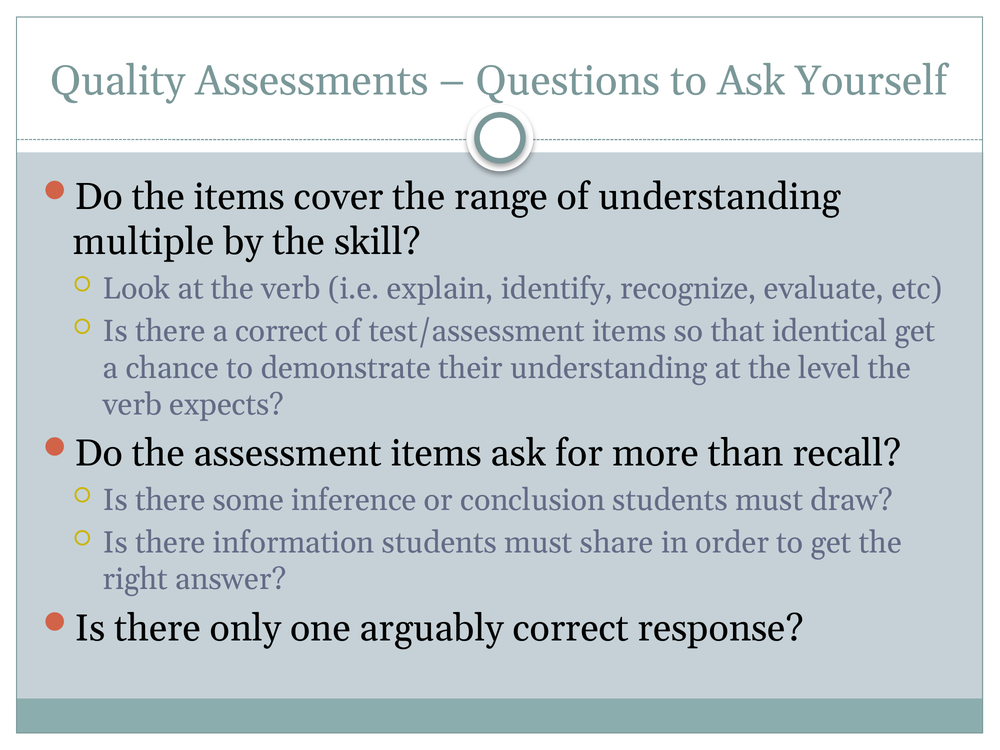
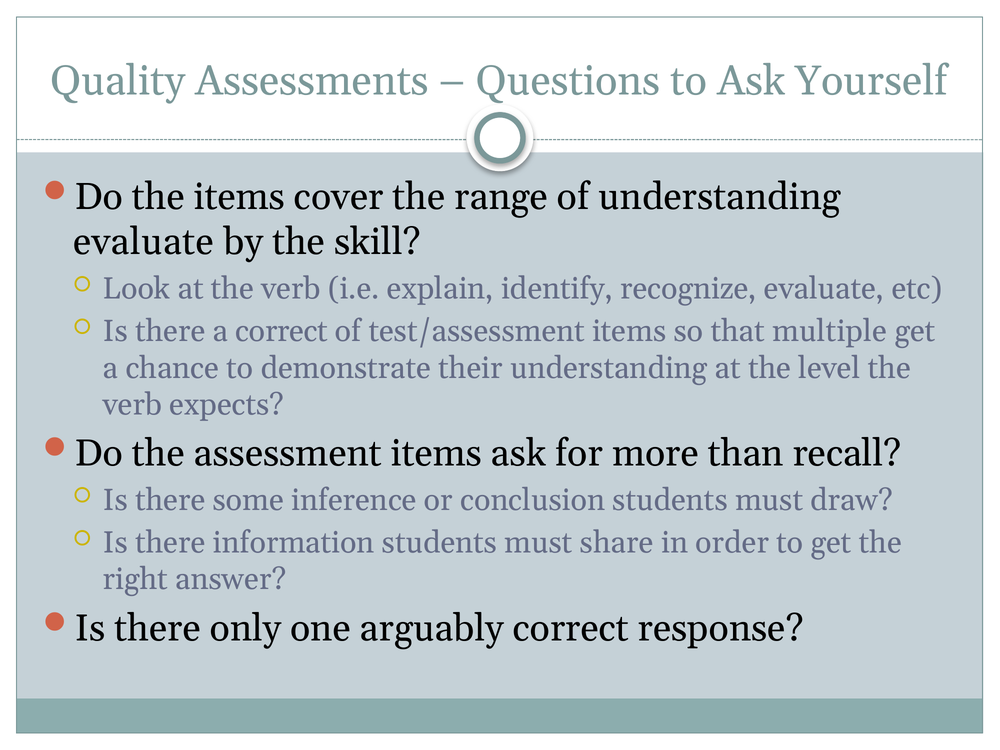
multiple at (144, 242): multiple -> evaluate
identical: identical -> multiple
